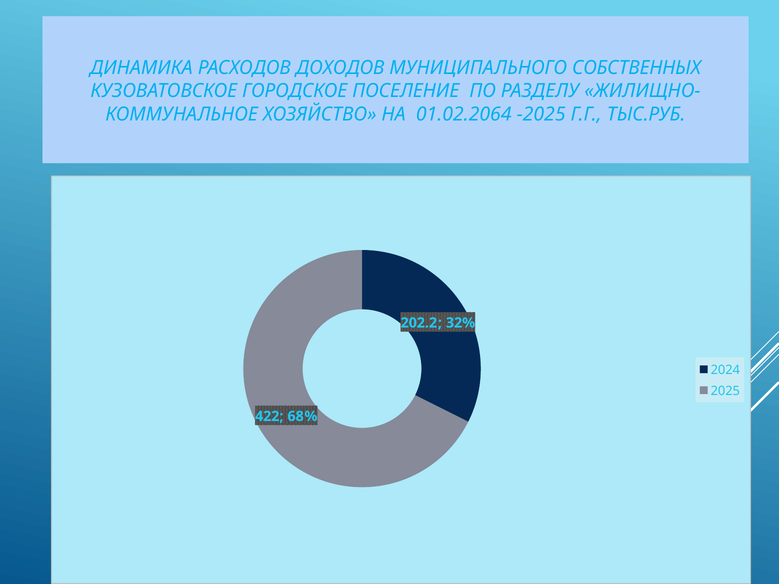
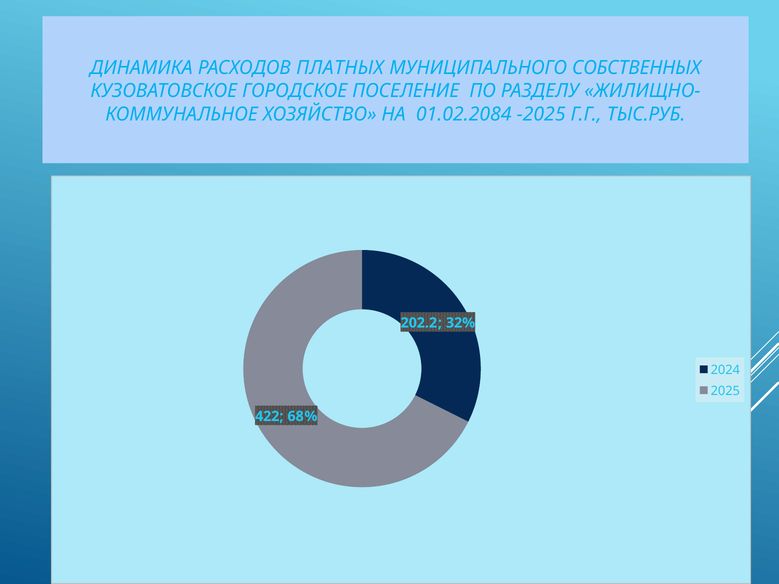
ДОХОДОВ: ДОХОДОВ -> ПЛАТНЫХ
01.02.2064: 01.02.2064 -> 01.02.2084
